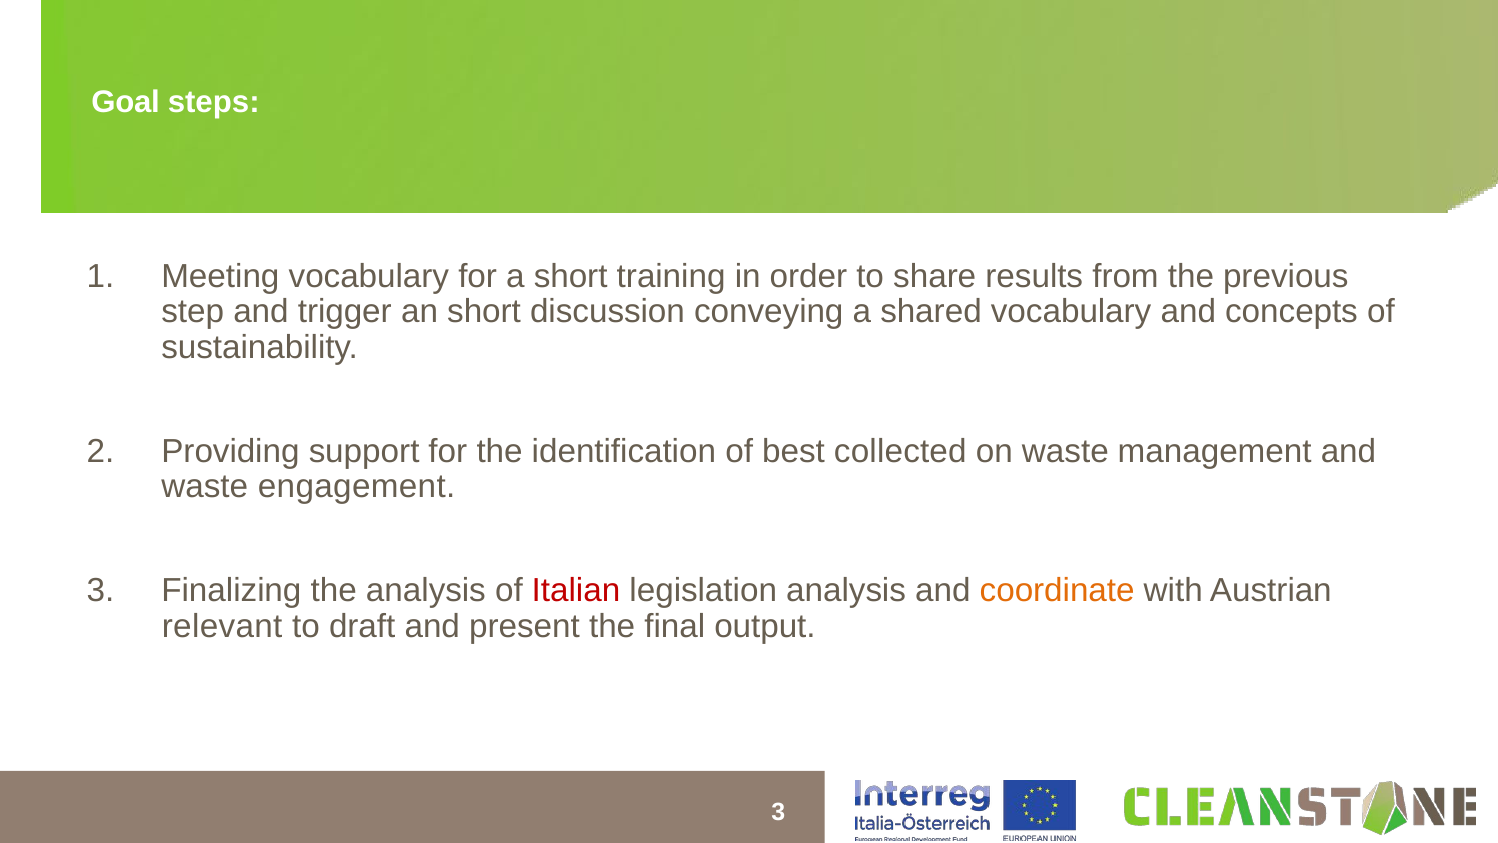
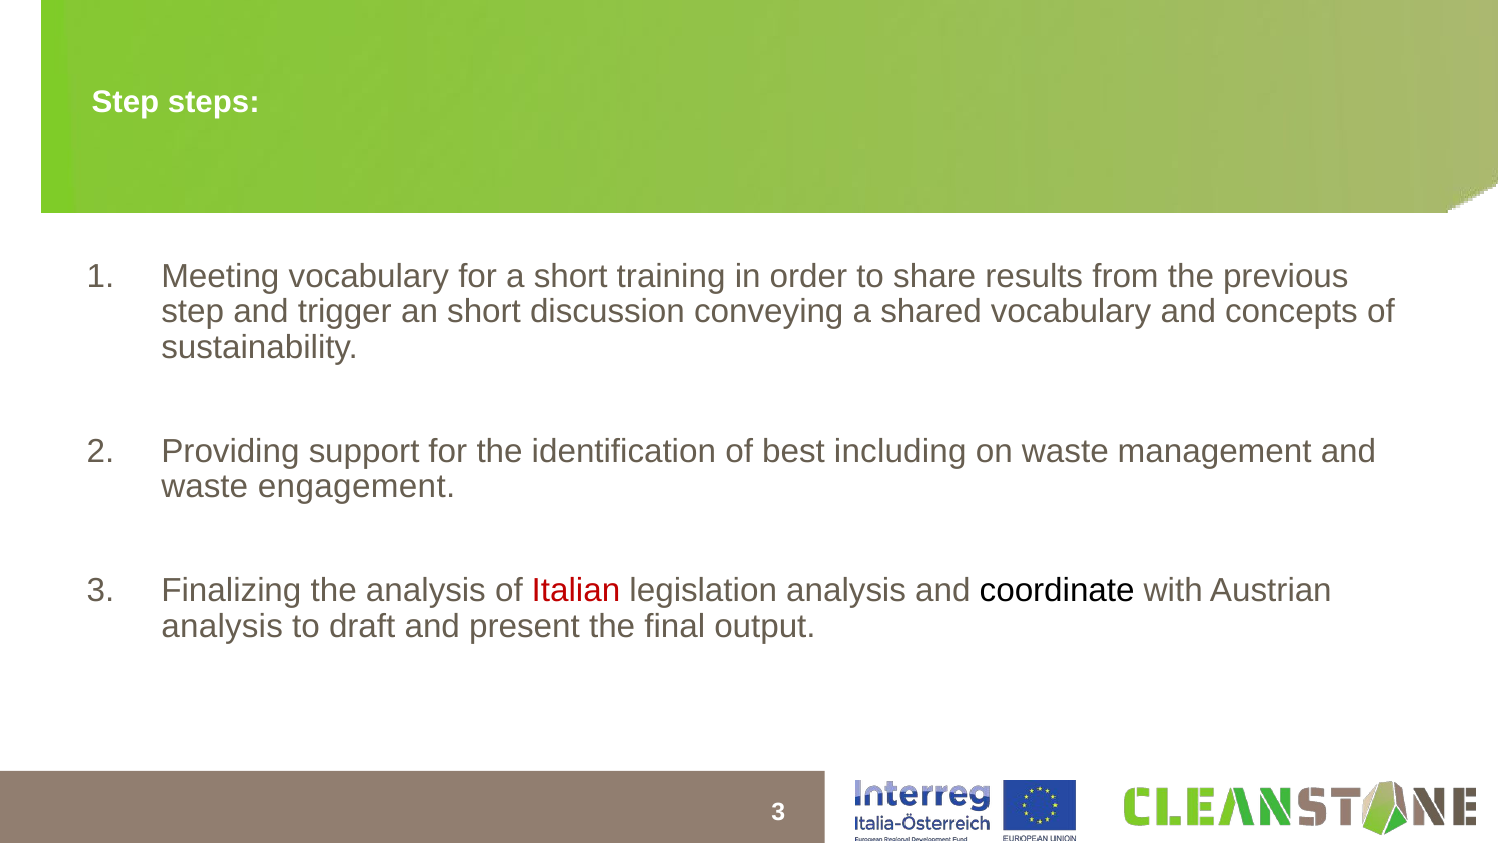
Goal at (126, 103): Goal -> Step
collected: collected -> including
coordinate colour: orange -> black
relevant at (222, 626): relevant -> analysis
